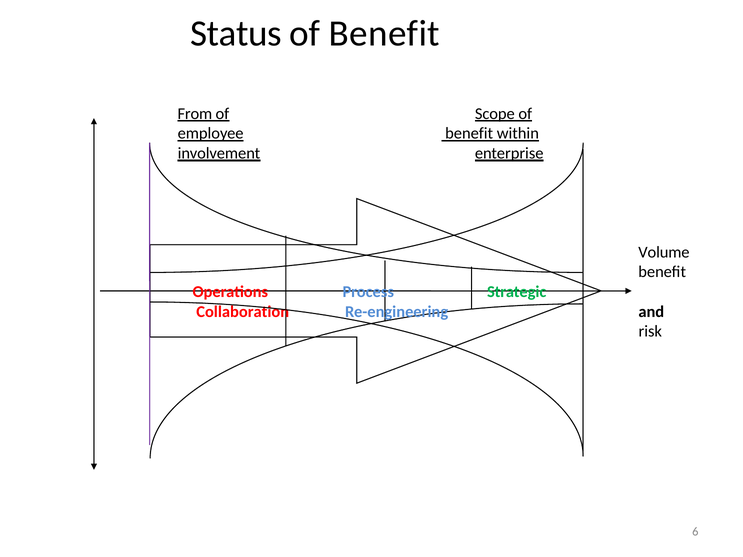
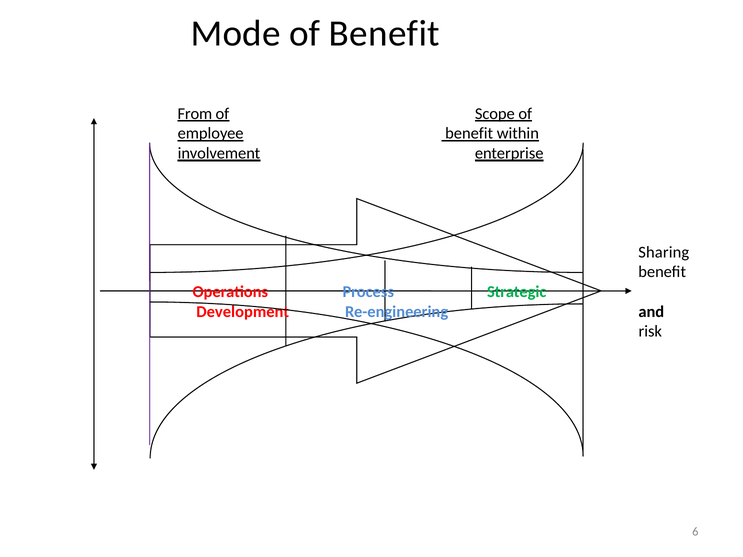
Status: Status -> Mode
Volume: Volume -> Sharing
Collaboration: Collaboration -> Development
